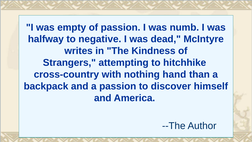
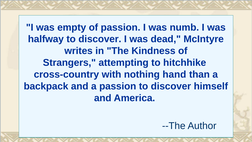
halfway to negative: negative -> discover
